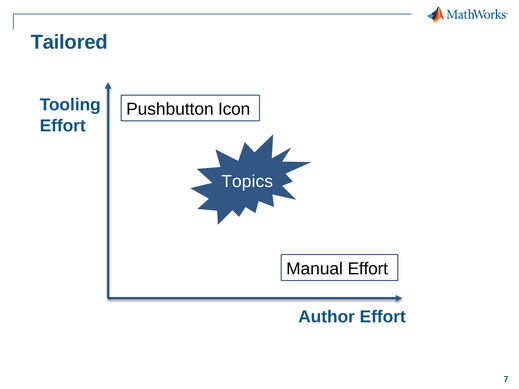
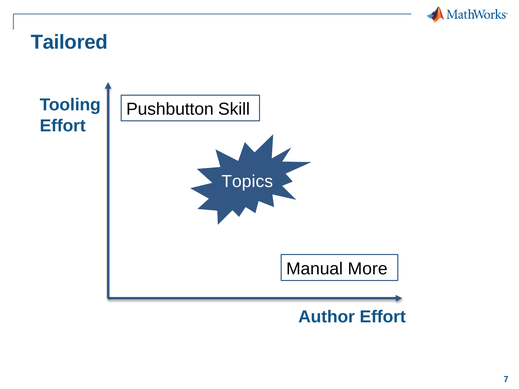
Icon: Icon -> Skill
Manual Effort: Effort -> More
